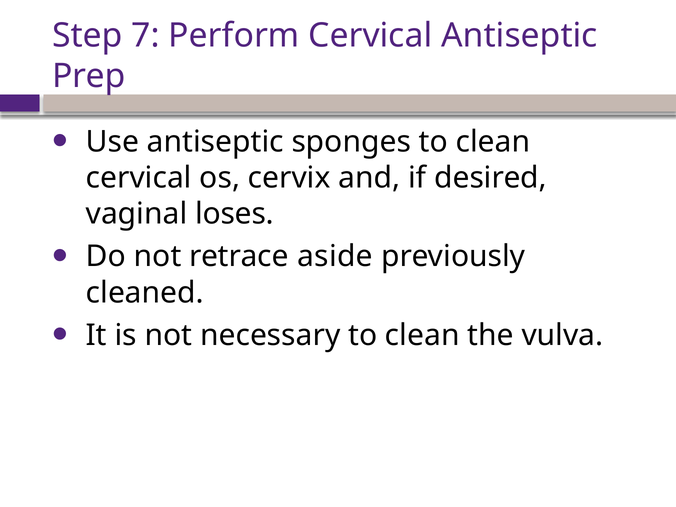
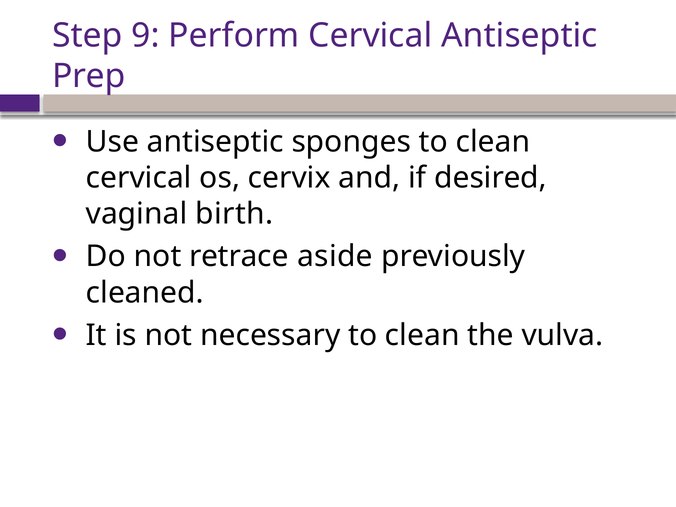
7: 7 -> 9
loses: loses -> birth
